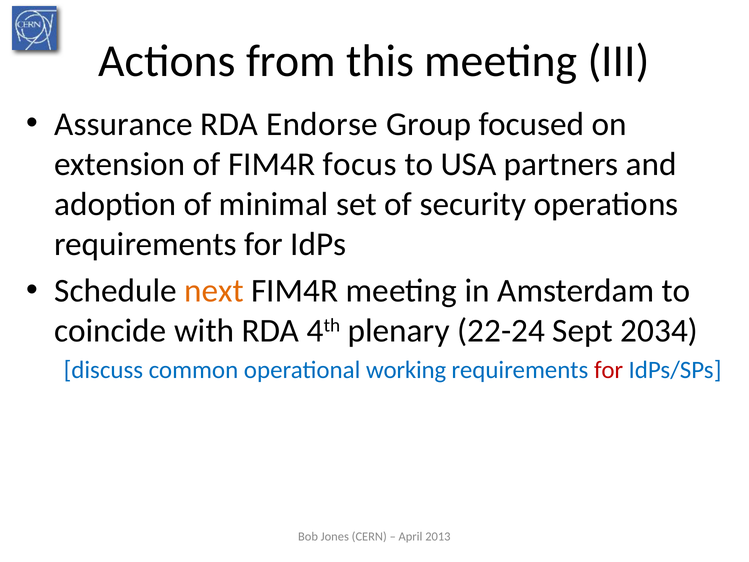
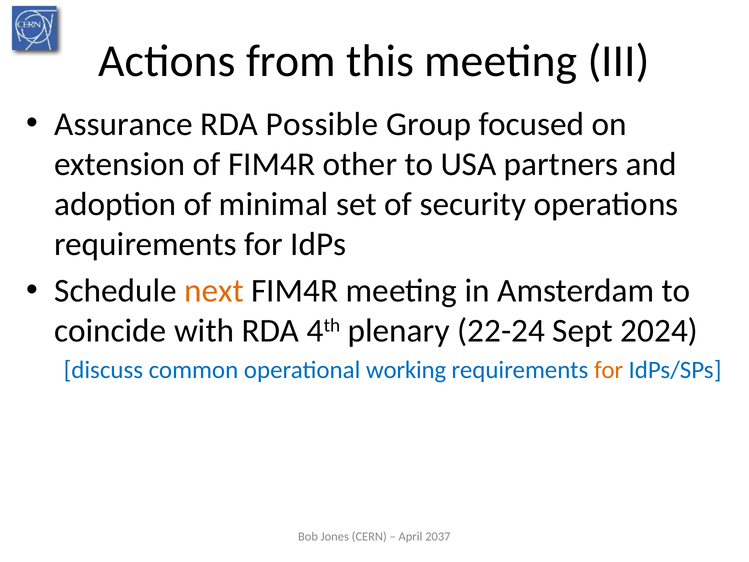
Endorse: Endorse -> Possible
focus: focus -> other
2034: 2034 -> 2024
for at (609, 370) colour: red -> orange
2013: 2013 -> 2037
